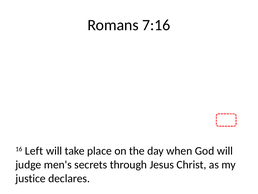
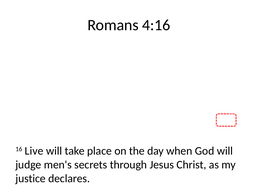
7:16: 7:16 -> 4:16
Left: Left -> Live
